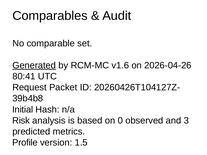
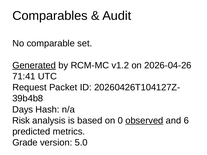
v1.6: v1.6 -> v1.2
80:41: 80:41 -> 71:41
Initial: Initial -> Days
observed underline: none -> present
3: 3 -> 6
Profile: Profile -> Grade
1.5: 1.5 -> 5.0
